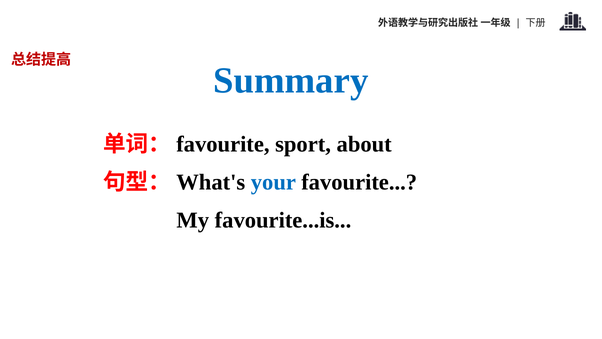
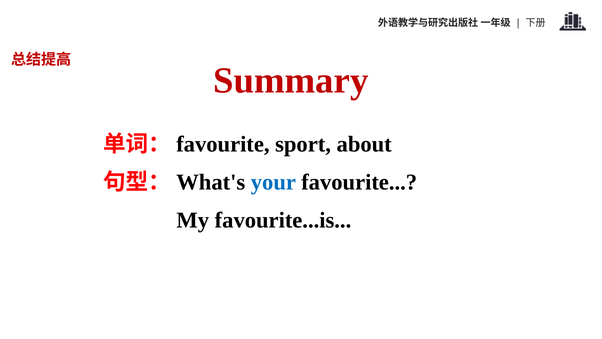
Summary colour: blue -> red
